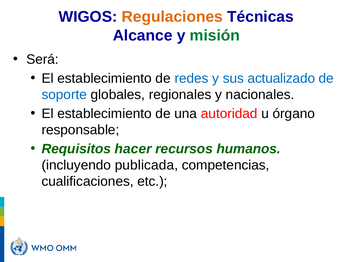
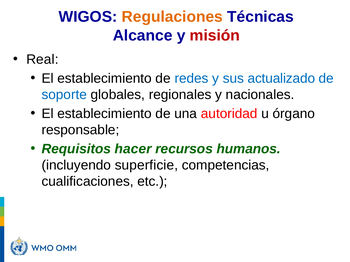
misión colour: green -> red
Será: Será -> Real
publicada: publicada -> superficie
